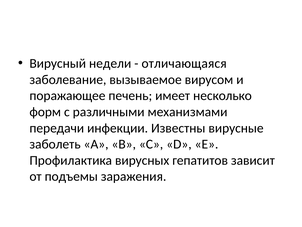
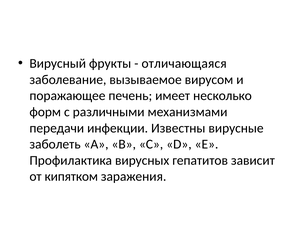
недели: недели -> фрукты
подъемы: подъемы -> кипятком
